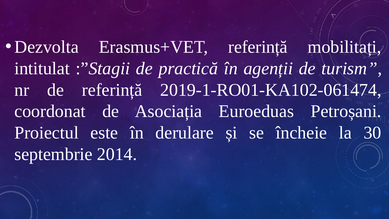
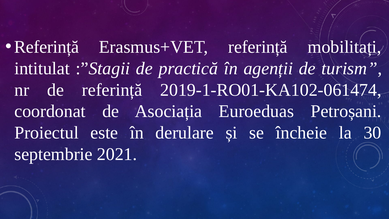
Dezvolta at (47, 47): Dezvolta -> Referință
2014: 2014 -> 2021
